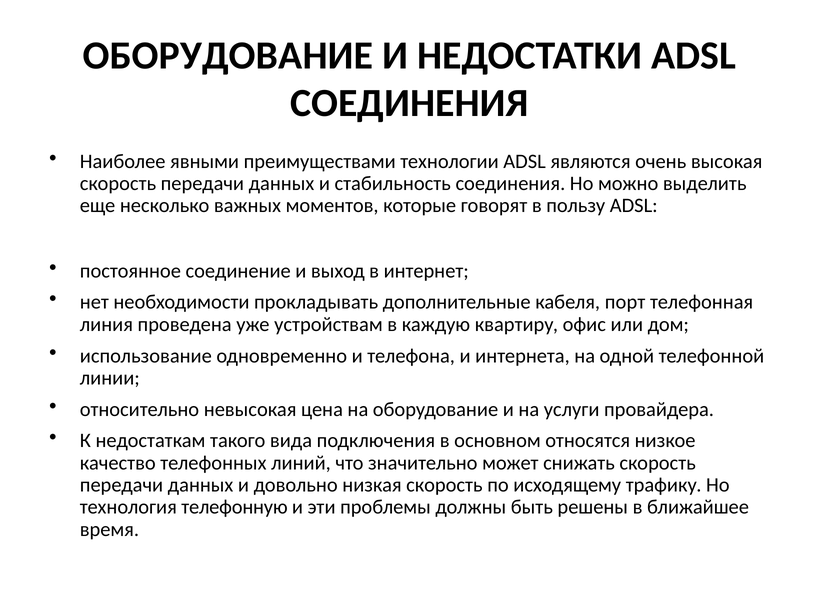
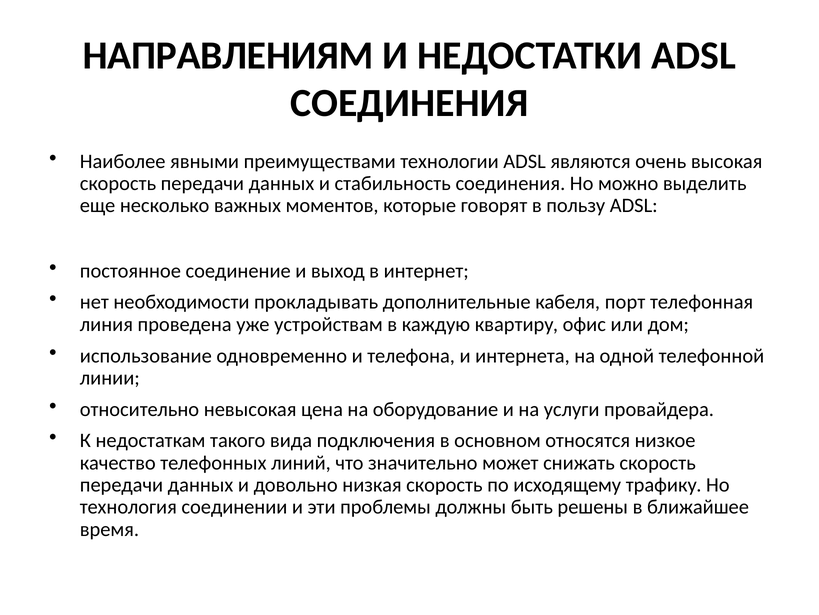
ОБОРУДОВАНИЕ at (228, 55): ОБОРУДОВАНИЕ -> НАПРАВЛЕНИЯМ
телефонную: телефонную -> соединении
